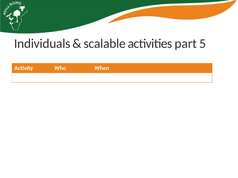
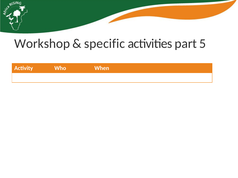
Individuals: Individuals -> Workshop
scalable: scalable -> specific
